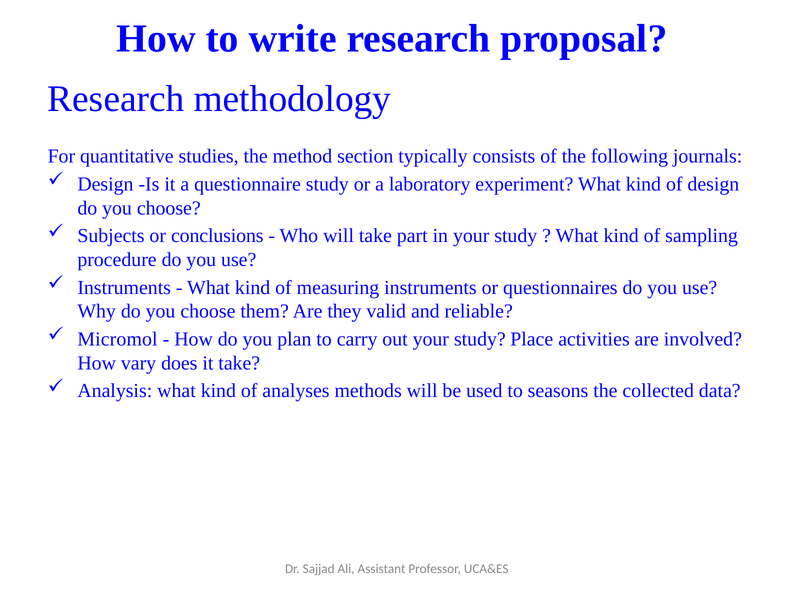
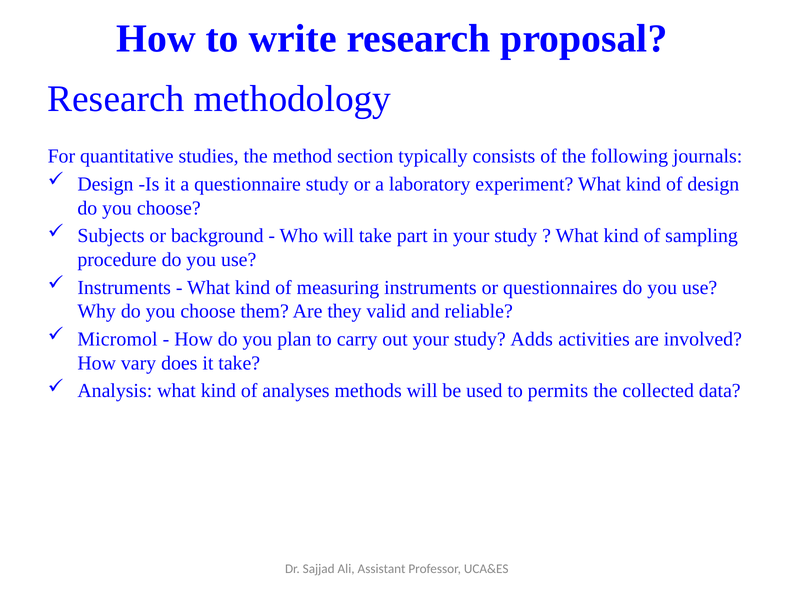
conclusions: conclusions -> background
Place: Place -> Adds
seasons: seasons -> permits
